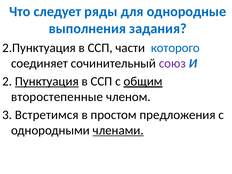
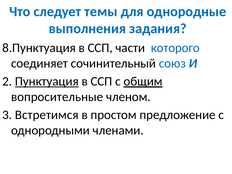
ряды: ряды -> темы
2.Пунктуация: 2.Пунктуация -> 8.Пунктуация
союз colour: purple -> blue
второстепенные: второстепенные -> вопросительные
предложения: предложения -> предложение
членами underline: present -> none
